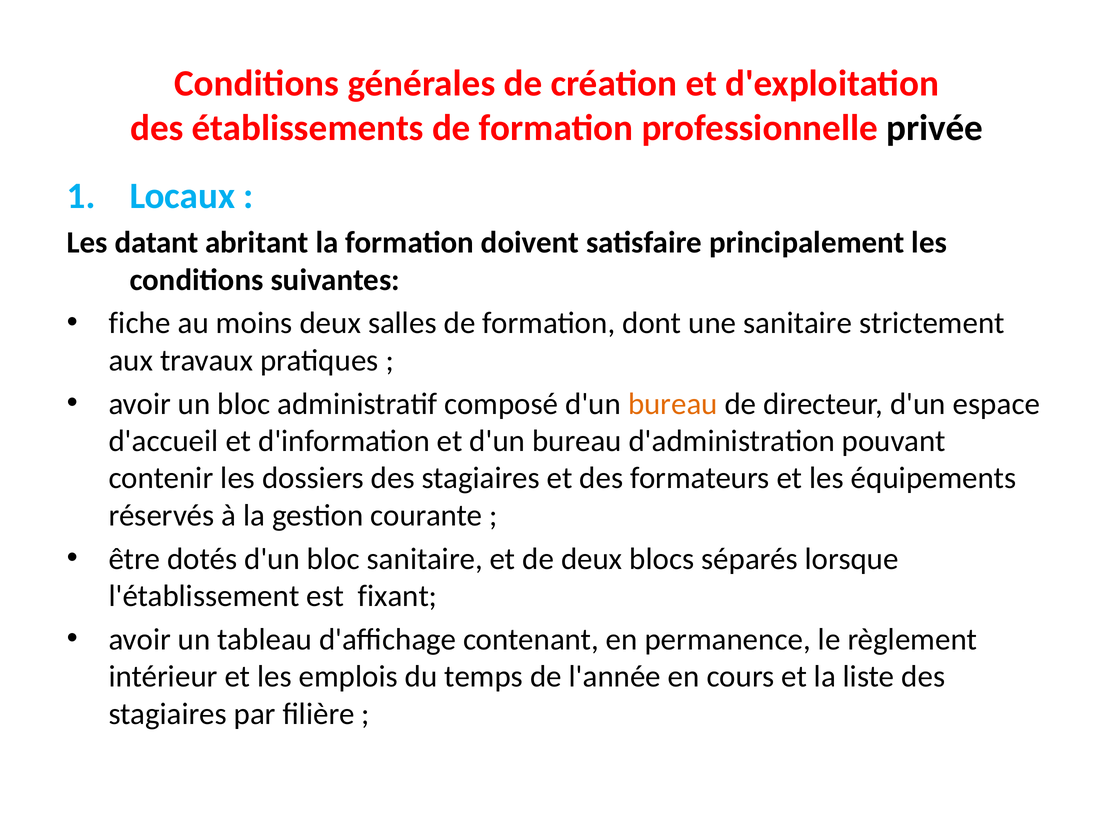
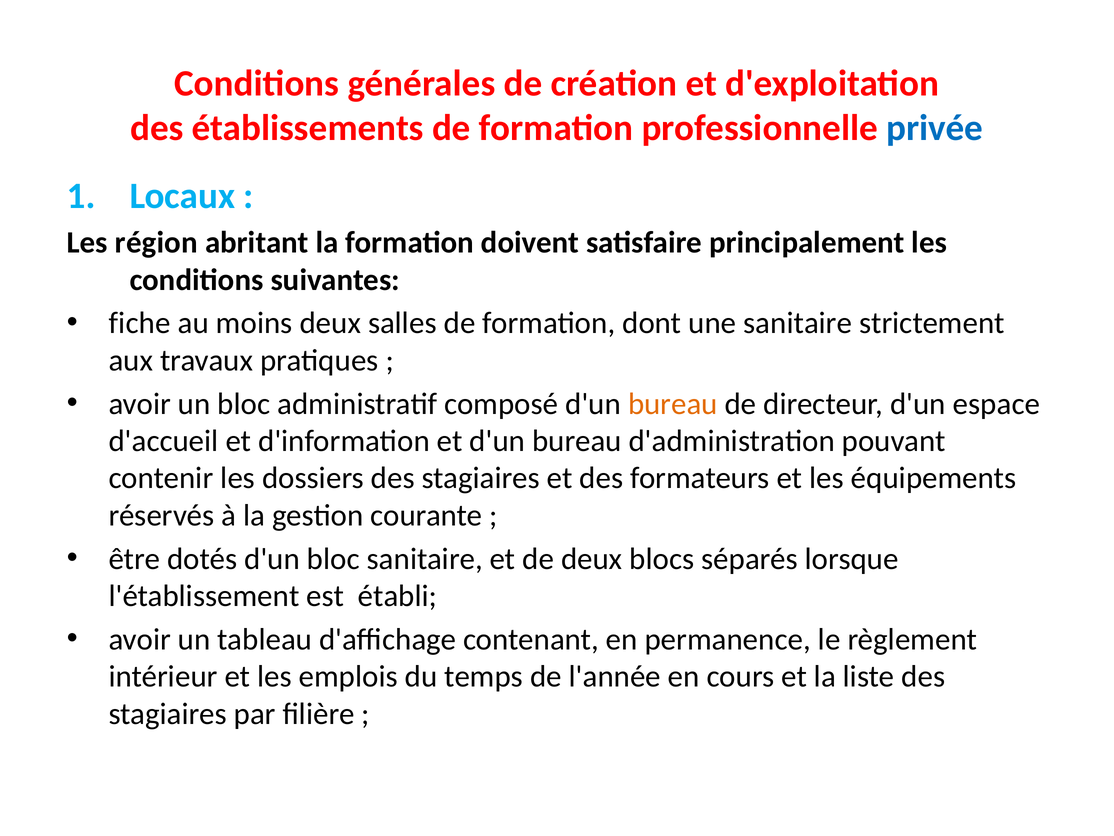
privée colour: black -> blue
datant: datant -> région
fixant: fixant -> établi
